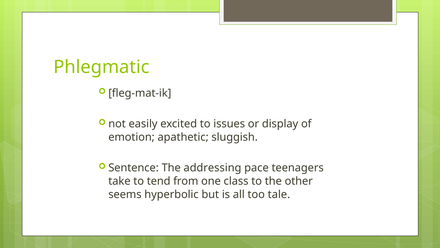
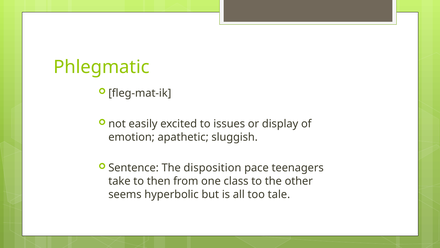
addressing: addressing -> disposition
tend: tend -> then
